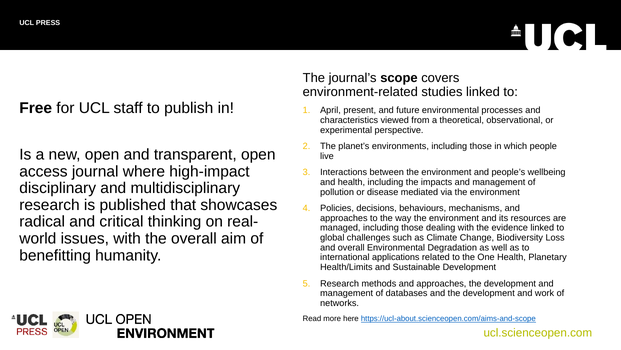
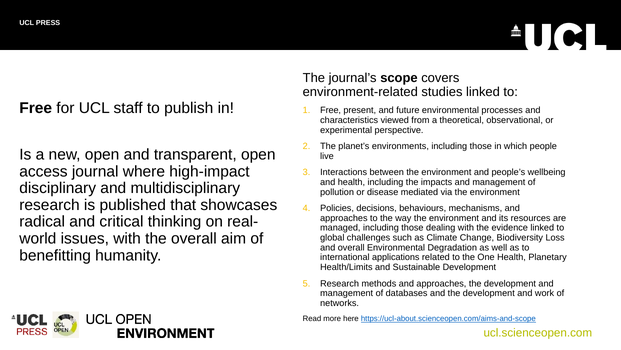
April at (331, 110): April -> Free
